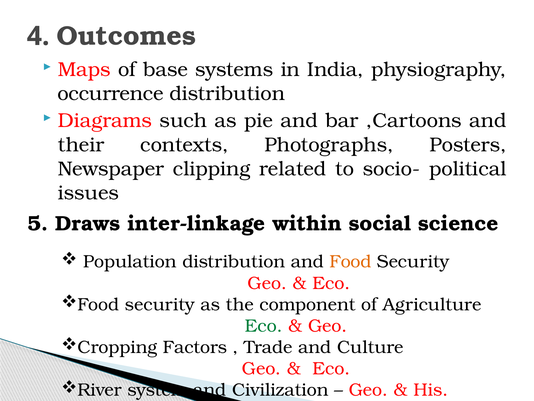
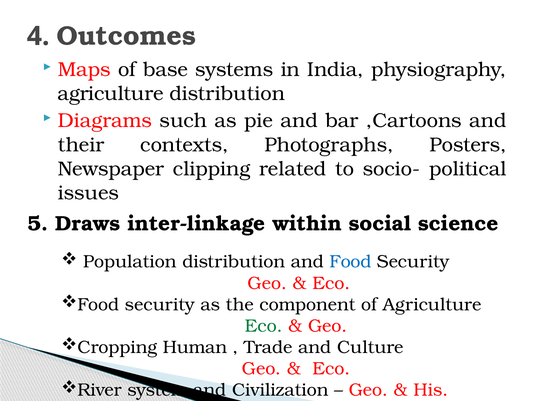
occurrence at (111, 94): occurrence -> agriculture
Food at (351, 261) colour: orange -> blue
Factors: Factors -> Human
